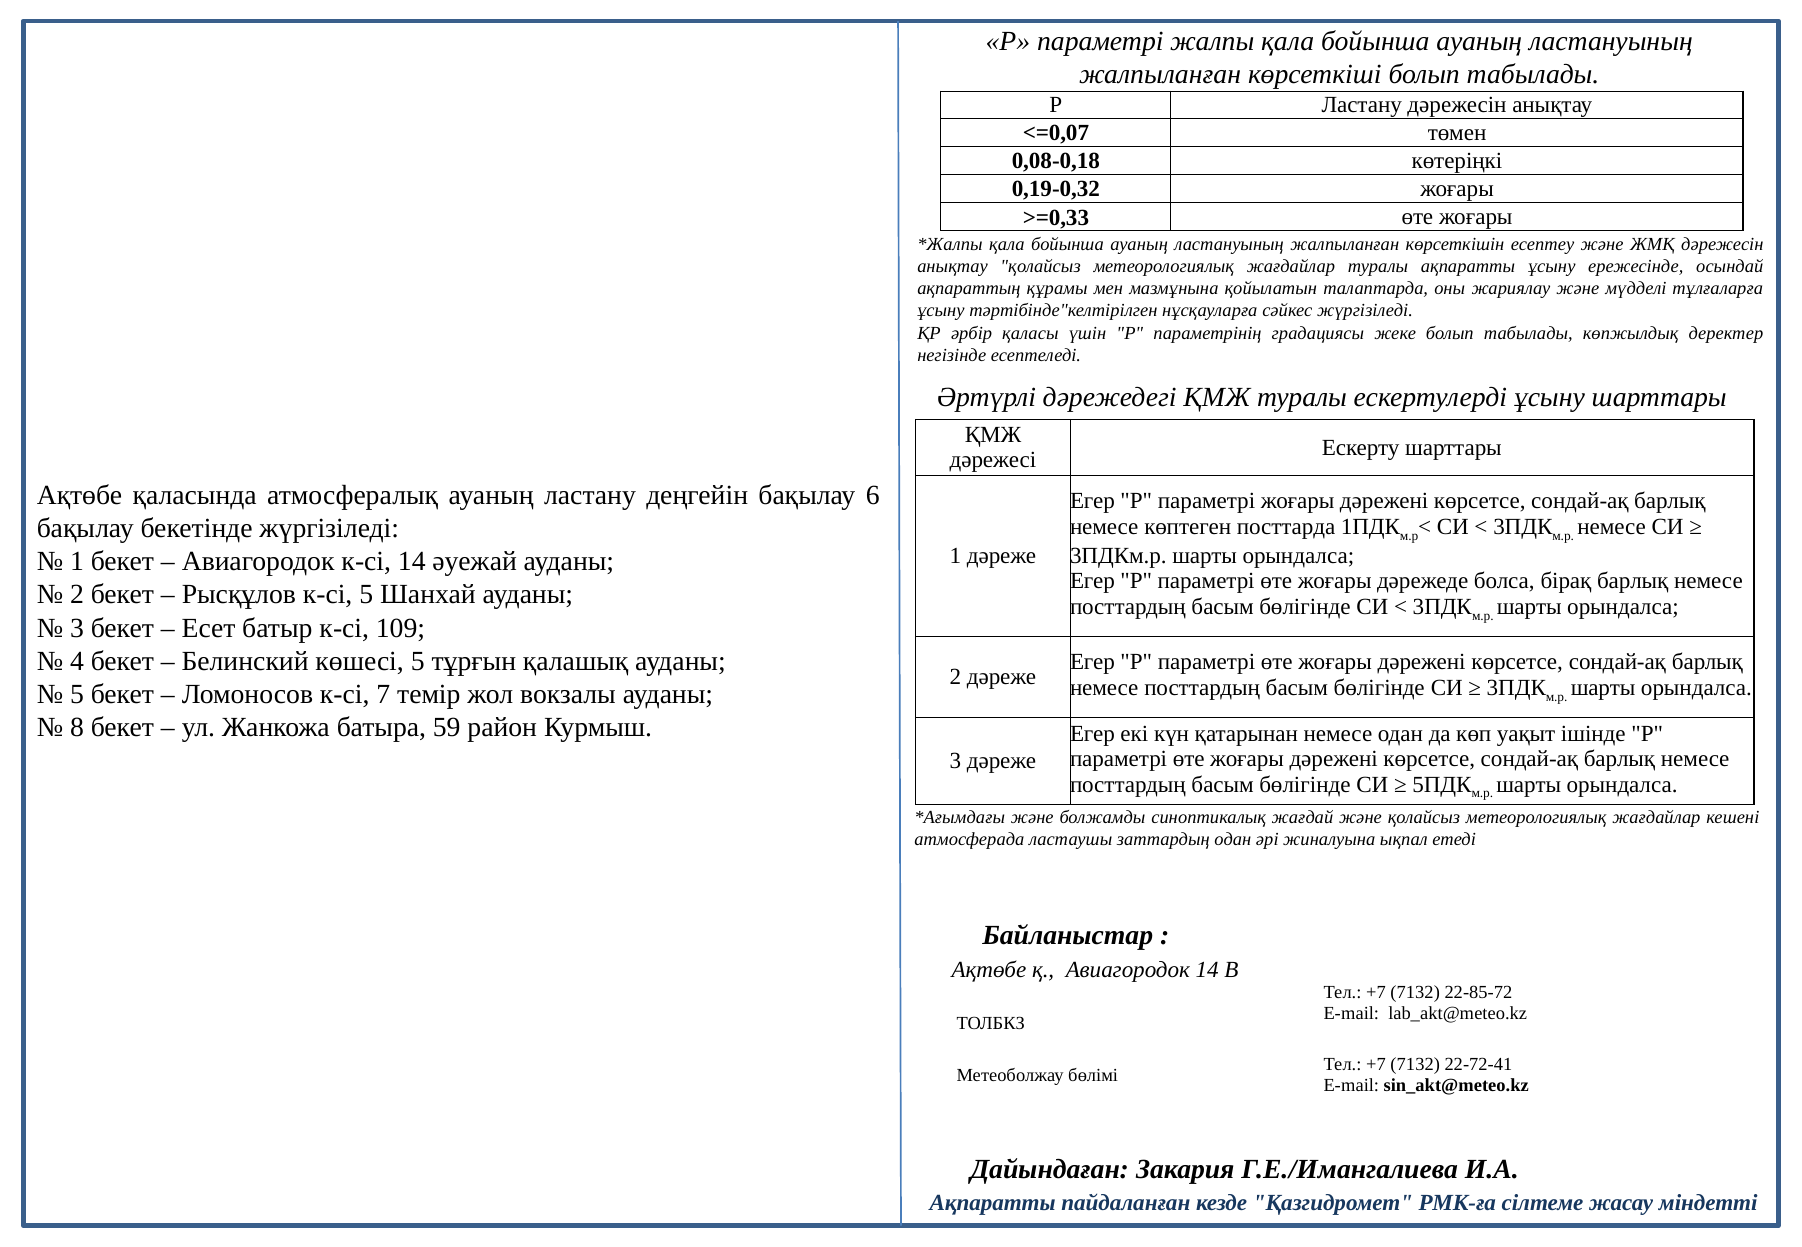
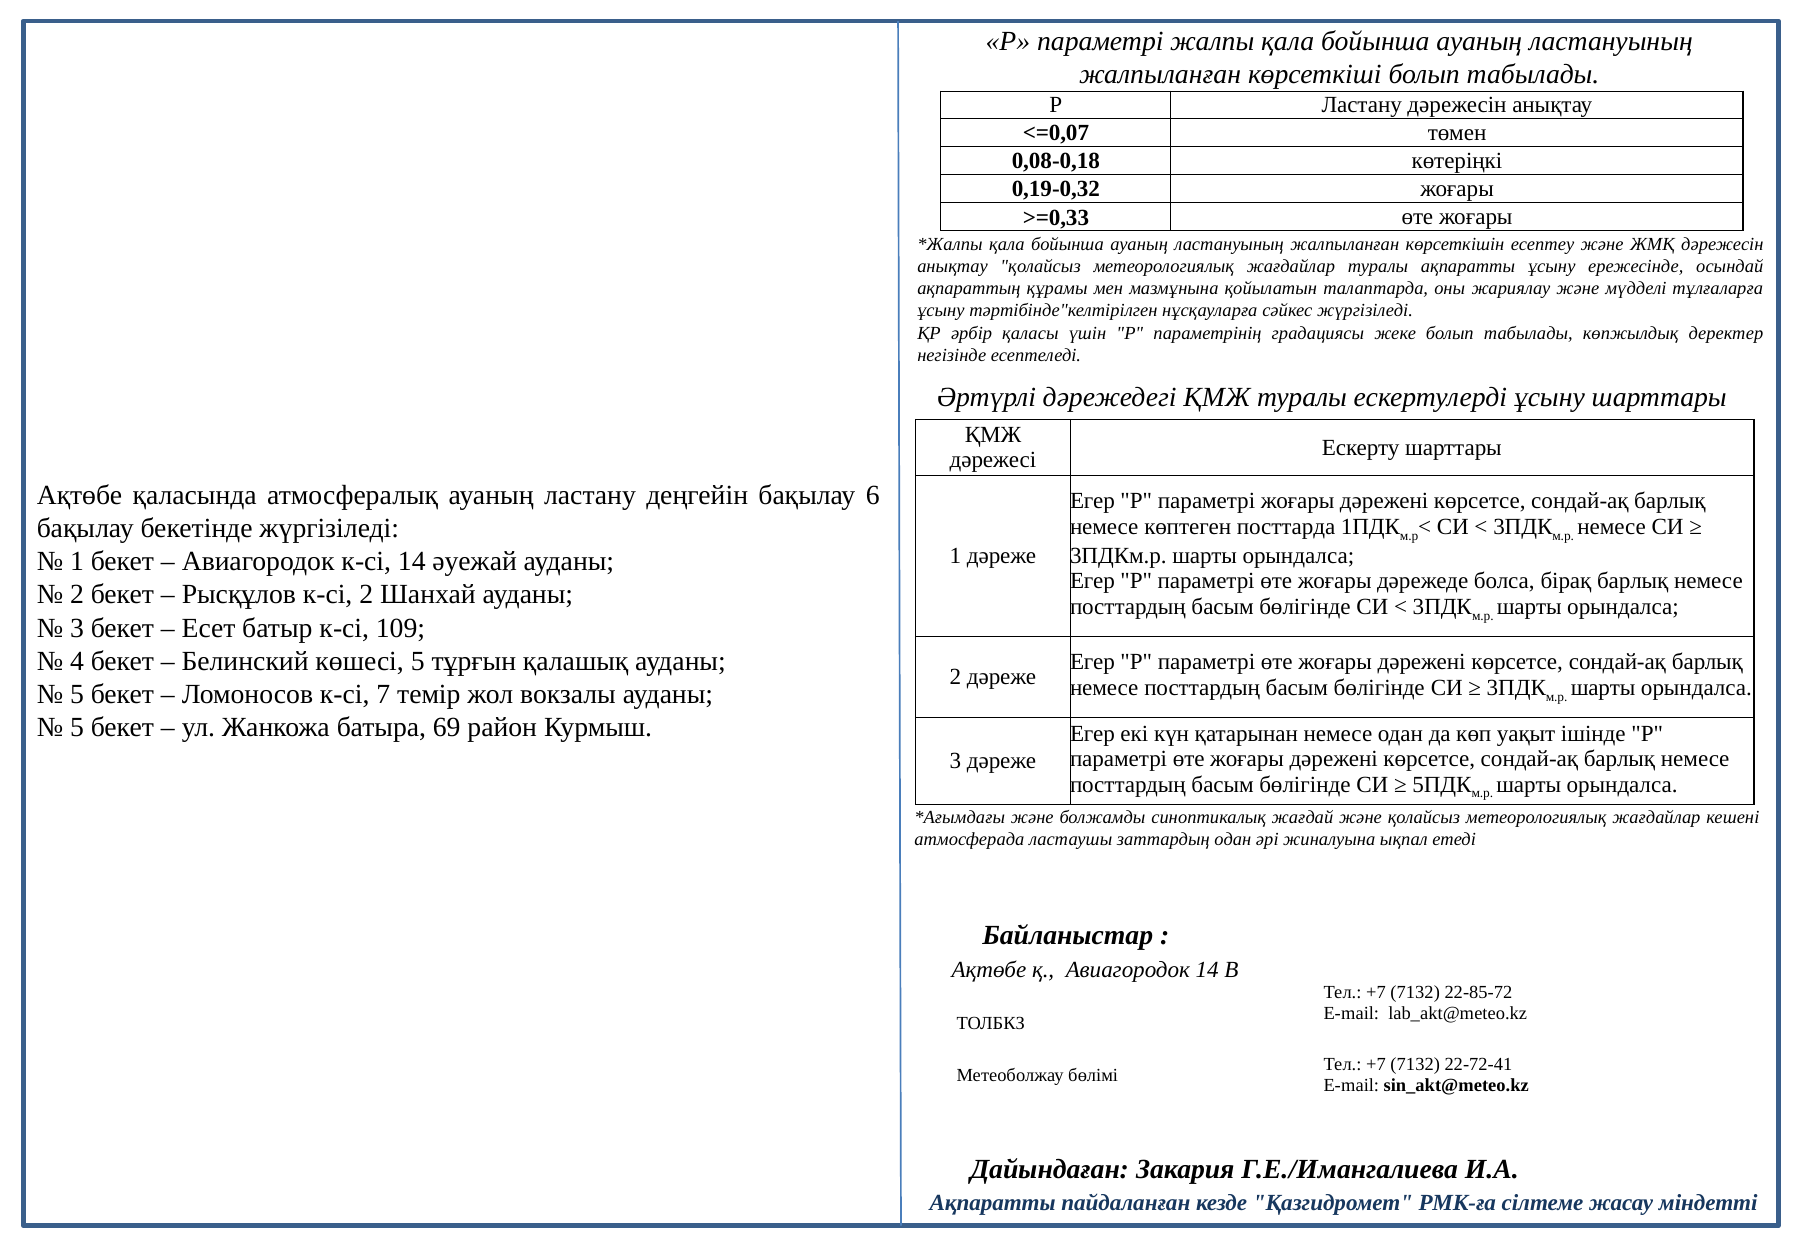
к-сі 5: 5 -> 2
8 at (77, 728): 8 -> 5
59: 59 -> 69
